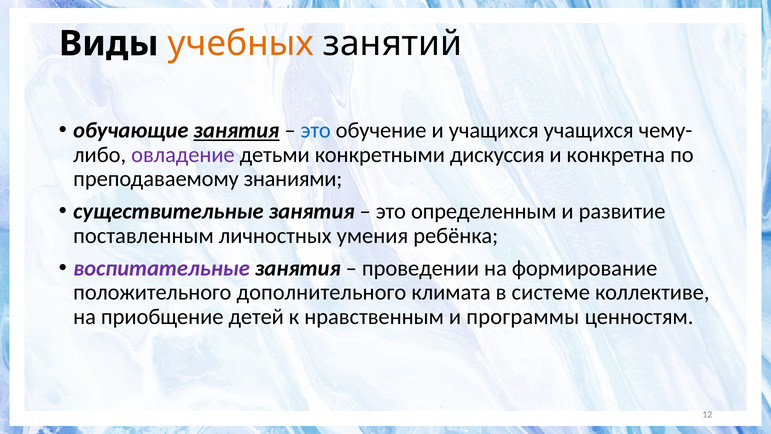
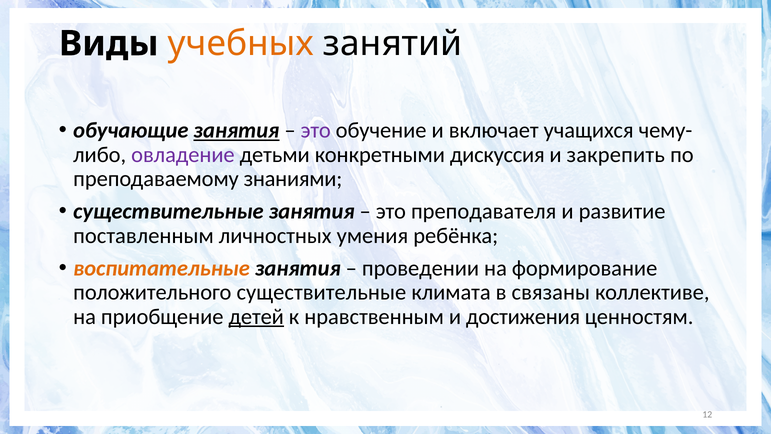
это at (316, 130) colour: blue -> purple
и учащихся: учащихся -> включает
конкретна: конкретна -> закрепить
определенным: определенным -> преподавателя
воспитательные colour: purple -> orange
положительного дополнительного: дополнительного -> существительные
системе: системе -> связаны
детей underline: none -> present
программы: программы -> достижения
